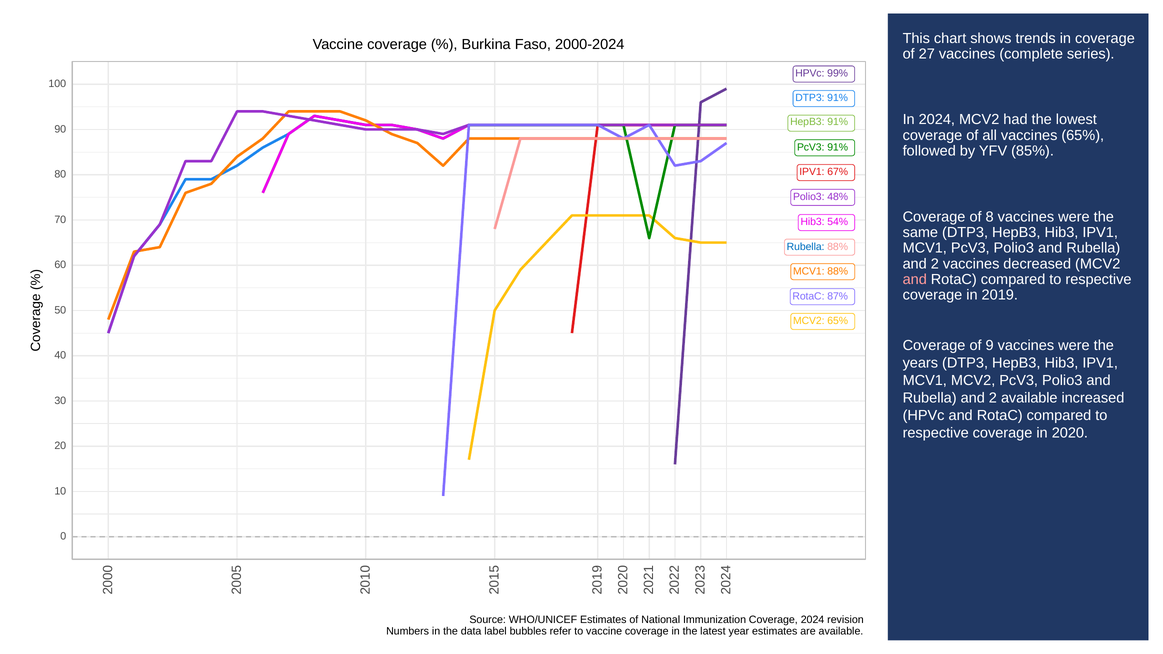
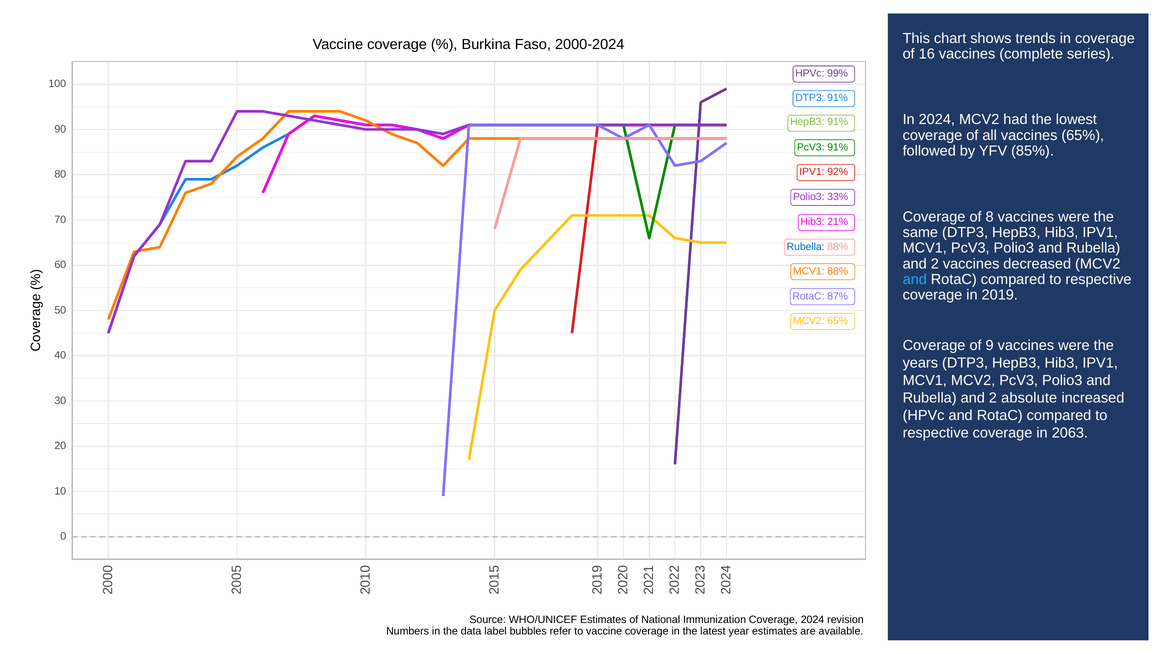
27: 27 -> 16
67%: 67% -> 92%
48%: 48% -> 33%
54%: 54% -> 21%
and at (915, 280) colour: pink -> light blue
2 available: available -> absolute
2020: 2020 -> 2063
